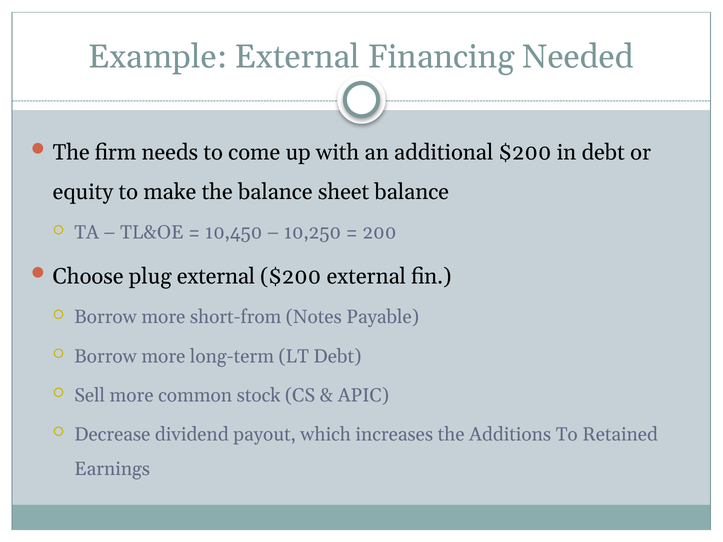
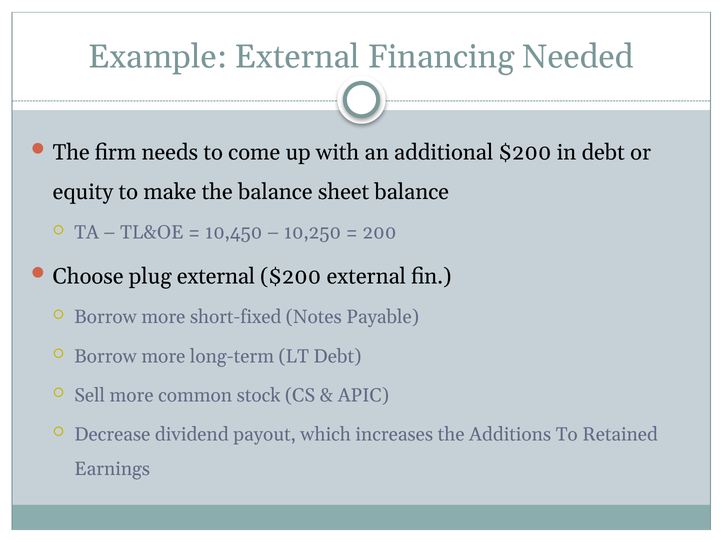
short-from: short-from -> short-fixed
